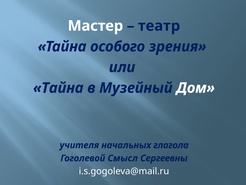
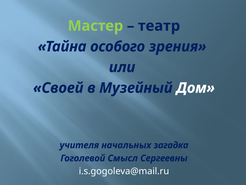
Мастер colour: white -> light green
Тайна at (58, 88): Тайна -> Своей
глагола: глагола -> загадка
